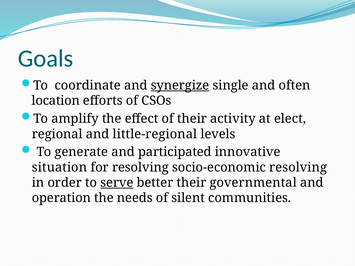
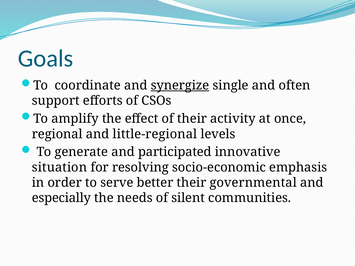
location: location -> support
elect: elect -> once
socio-economic resolving: resolving -> emphasis
serve underline: present -> none
operation: operation -> especially
